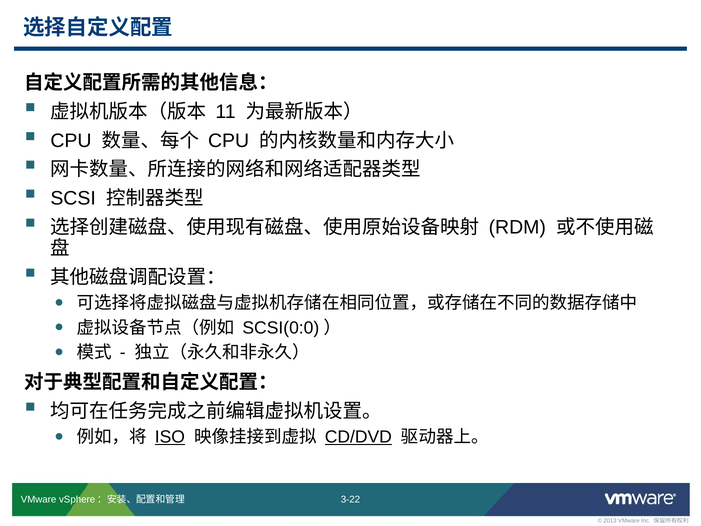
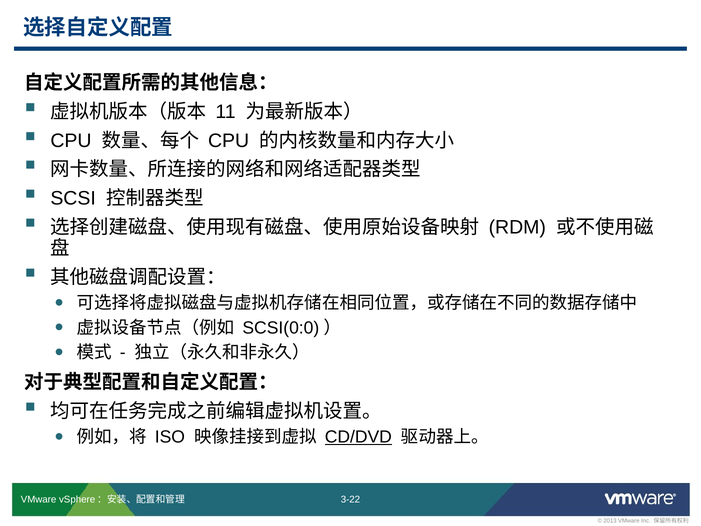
ISO underline: present -> none
